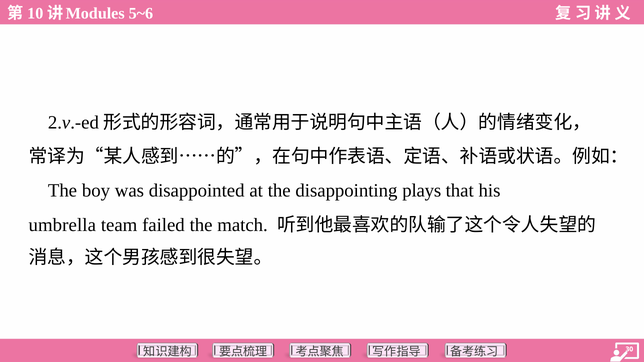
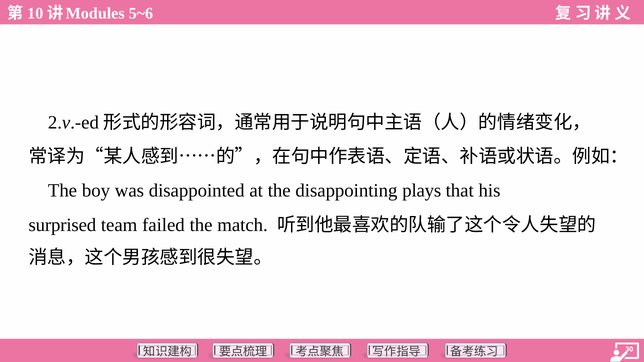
umbrella: umbrella -> surprised
